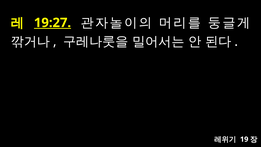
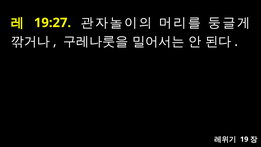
19:27 underline: present -> none
